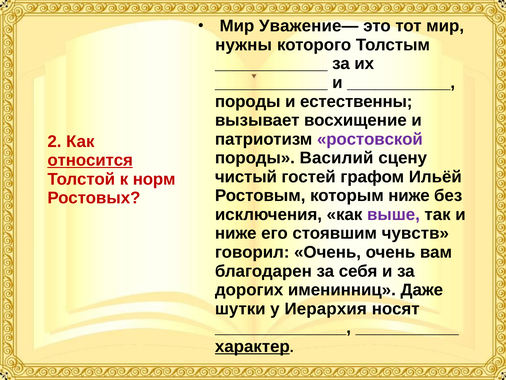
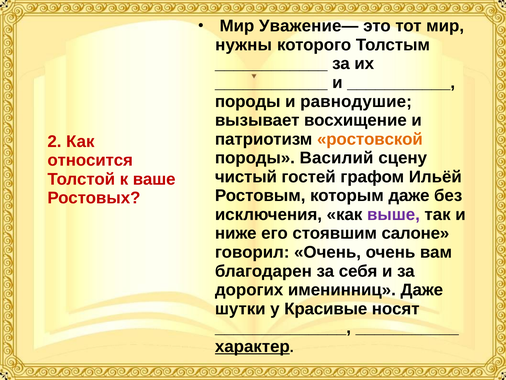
естественны: естественны -> равнодушие
ростовской colour: purple -> orange
относится underline: present -> none
норм: норм -> ваше
которым ниже: ниже -> даже
чувств: чувств -> салоне
Иерархия: Иерархия -> Красивые
